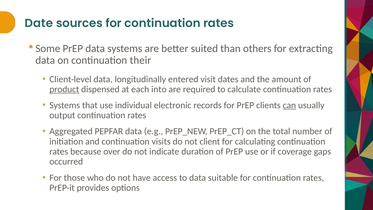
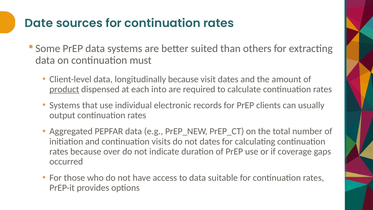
their: their -> must
longitudinally entered: entered -> because
can underline: present -> none
not client: client -> dates
